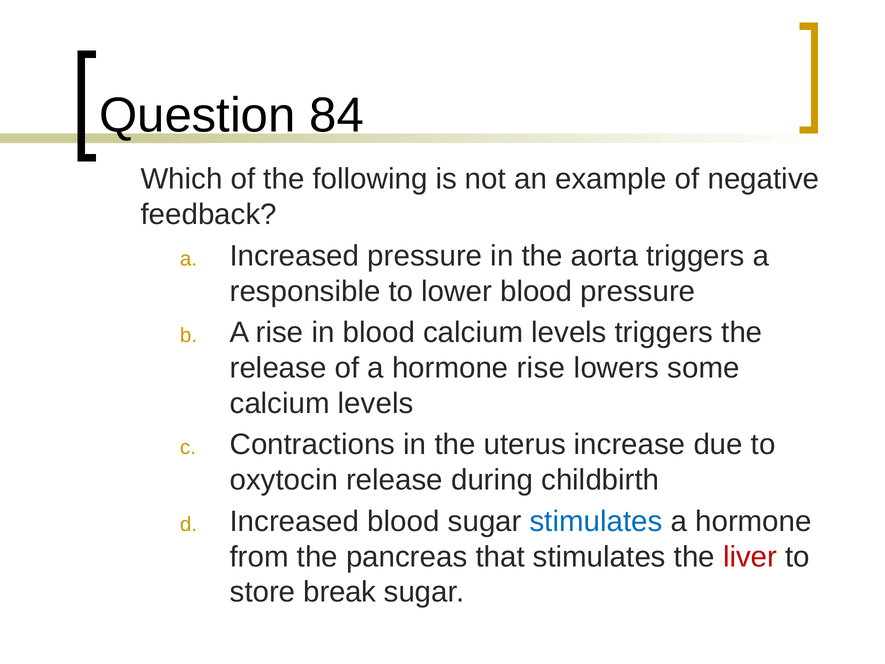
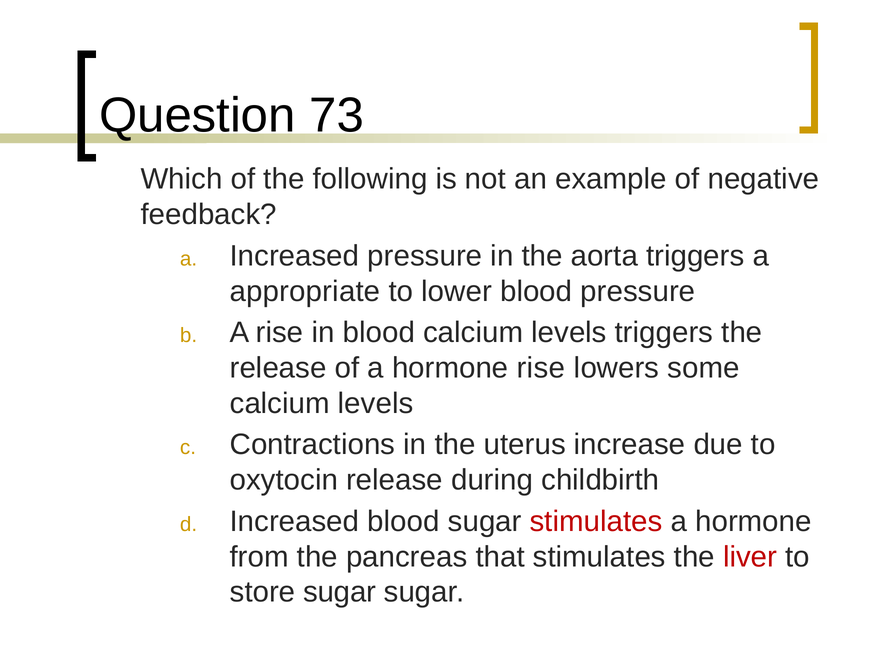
84: 84 -> 73
responsible: responsible -> appropriate
stimulates at (596, 521) colour: blue -> red
store break: break -> sugar
